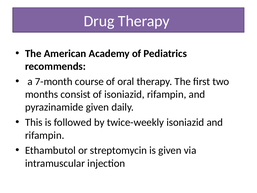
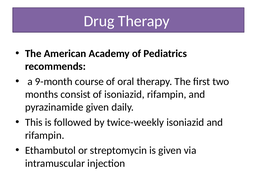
7-month: 7-month -> 9-month
